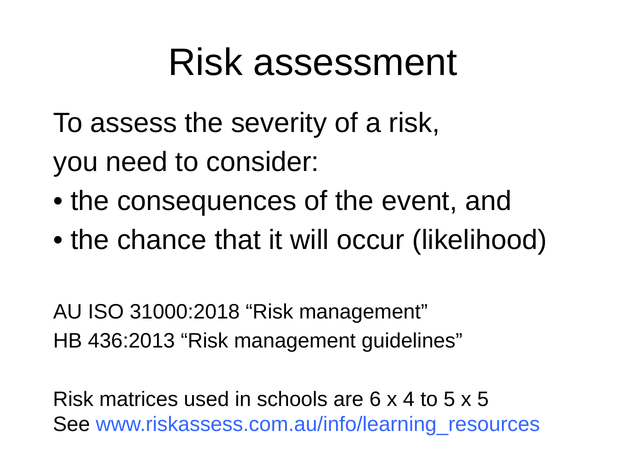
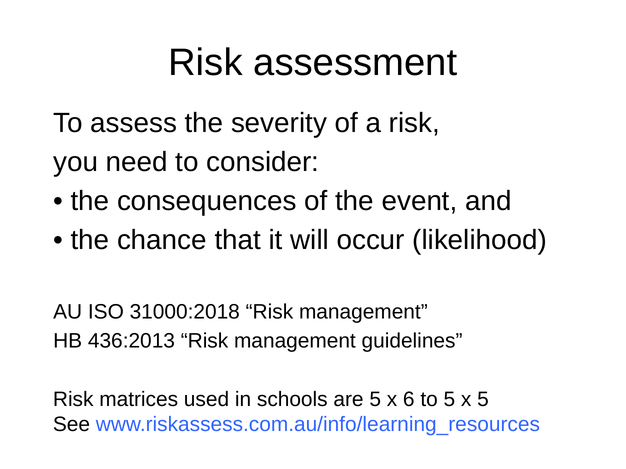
are 6: 6 -> 5
4: 4 -> 6
